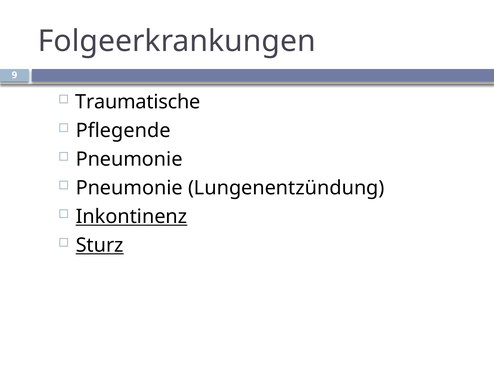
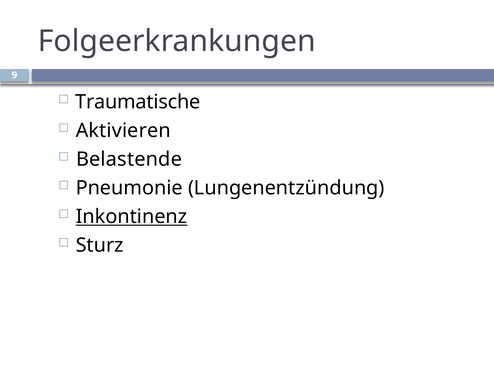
Pflegende: Pflegende -> Aktivieren
Pneumonie at (129, 160): Pneumonie -> Belastende
Sturz underline: present -> none
